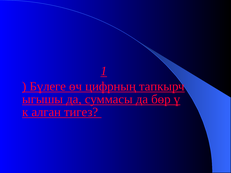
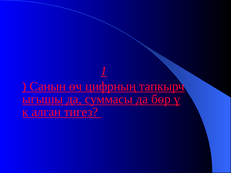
Бүлеге: Бүлеге -> Санын
